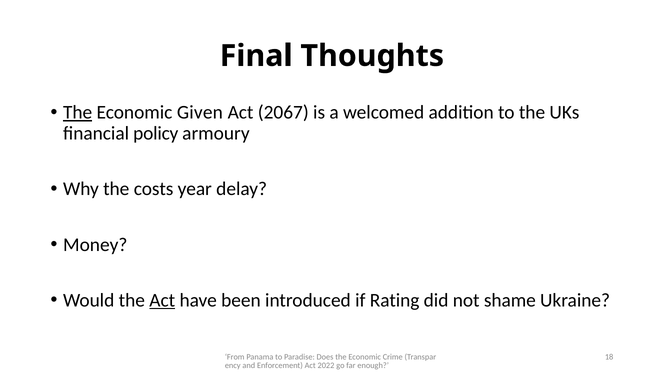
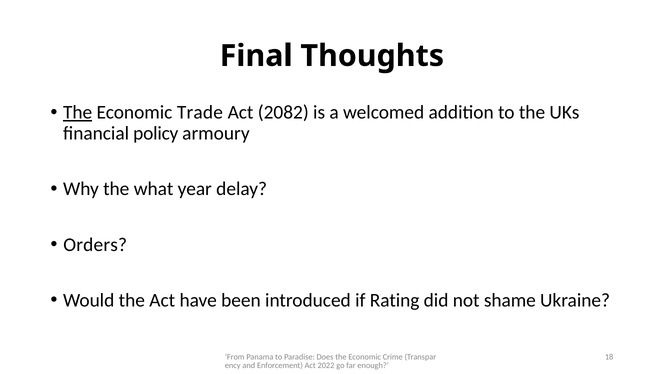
Given: Given -> Trade
2067: 2067 -> 2082
costs: costs -> what
Money: Money -> Orders
Act at (162, 300) underline: present -> none
